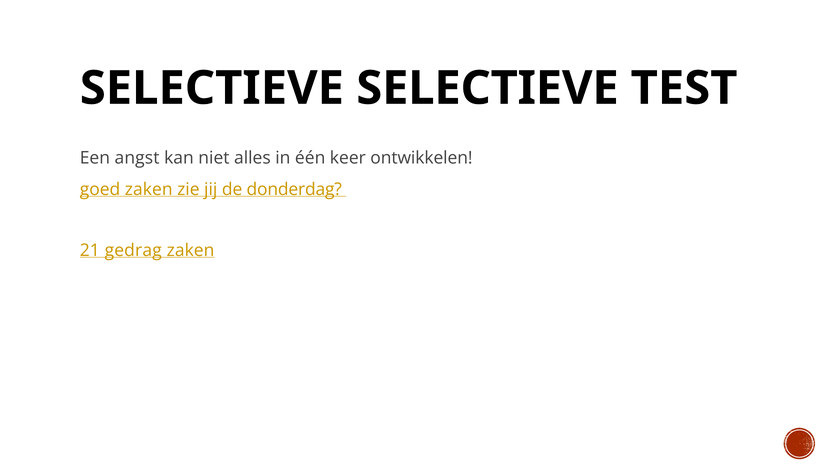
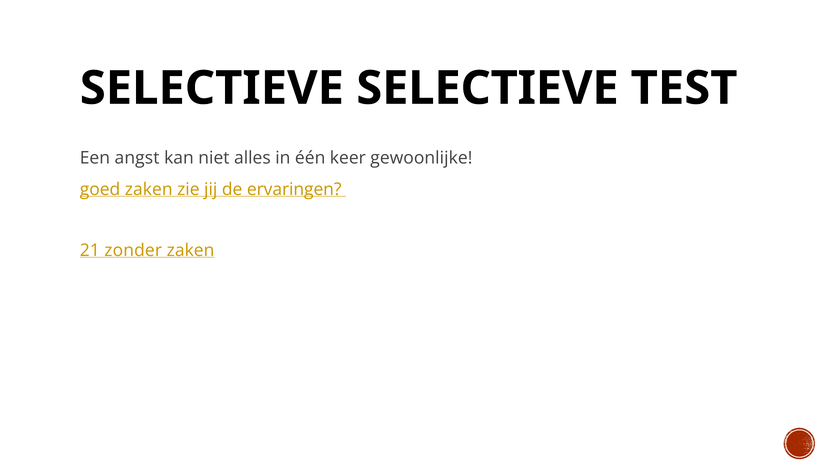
ontwikkelen: ontwikkelen -> gewoonlijke
donderdag: donderdag -> ervaringen
gedrag: gedrag -> zonder
